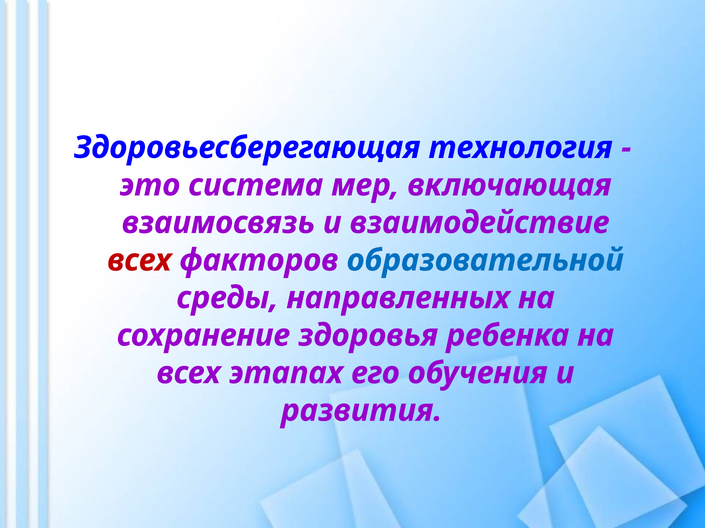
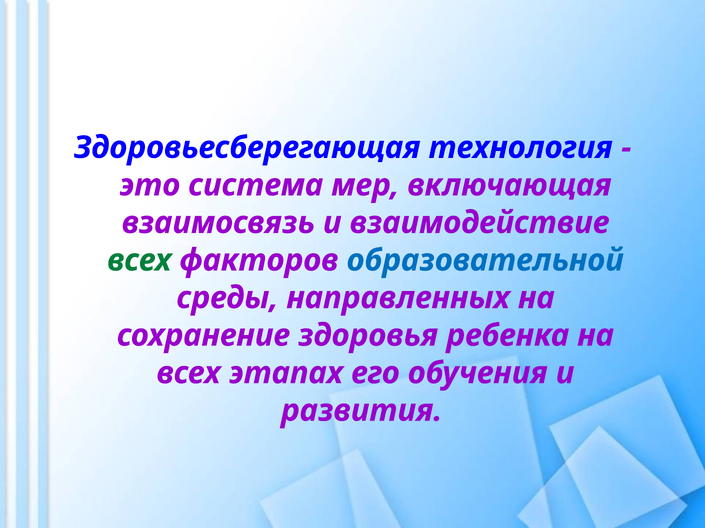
всех at (139, 261) colour: red -> green
